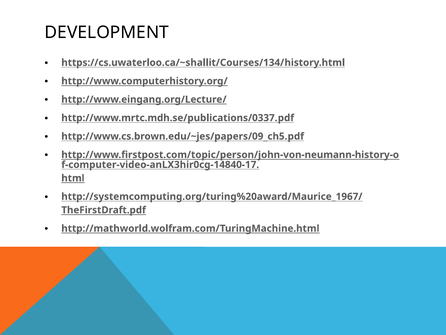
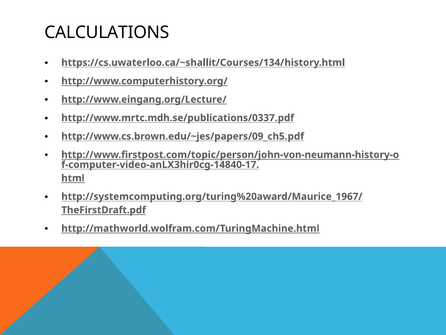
DEVELOPMENT: DEVELOPMENT -> CALCULATIONS
